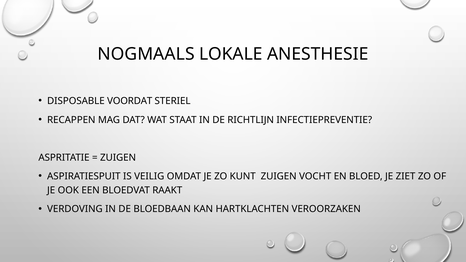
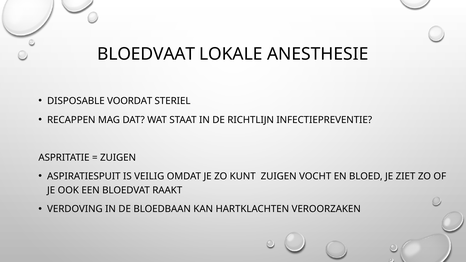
NOGMAALS: NOGMAALS -> BLOEDVAAT
